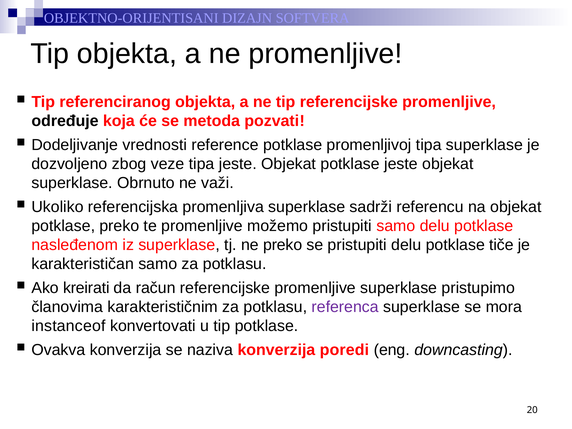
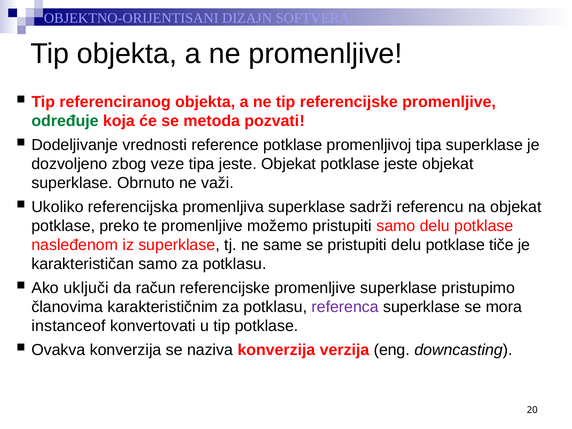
određuje colour: black -> green
ne preko: preko -> same
kreirati: kreirati -> uključi
poredi: poredi -> verzija
